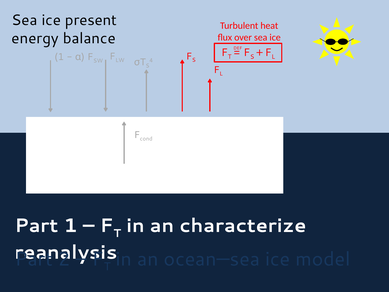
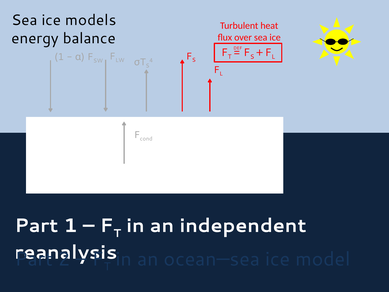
present: present -> models
characterize: characterize -> independent
